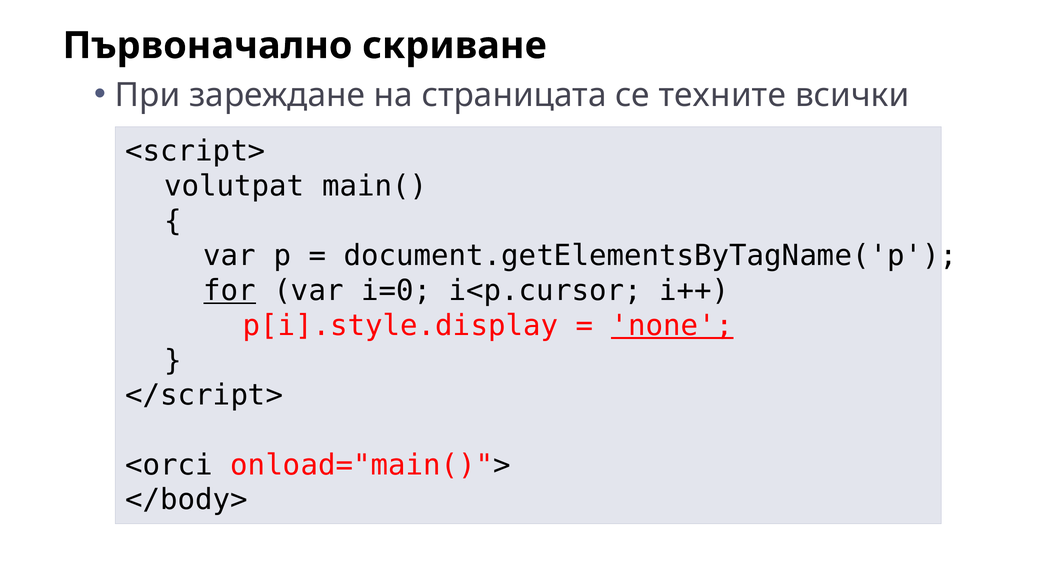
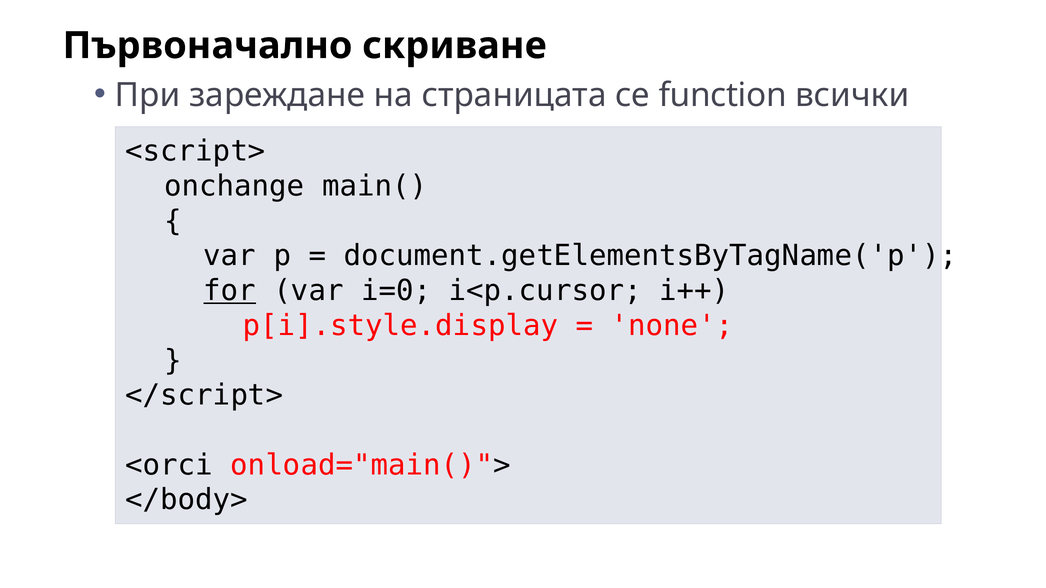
техните: техните -> function
volutpat: volutpat -> onchange
none underline: present -> none
